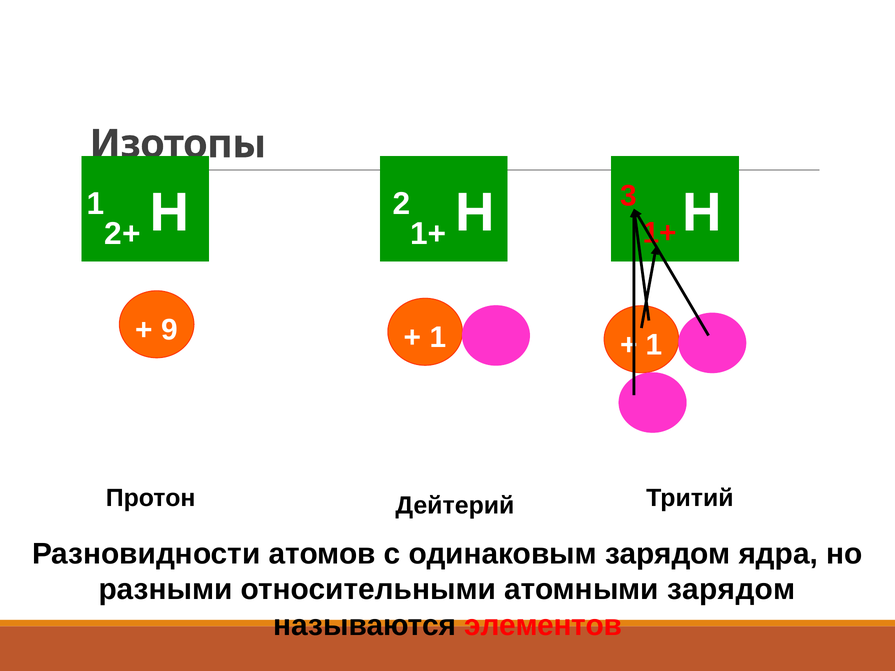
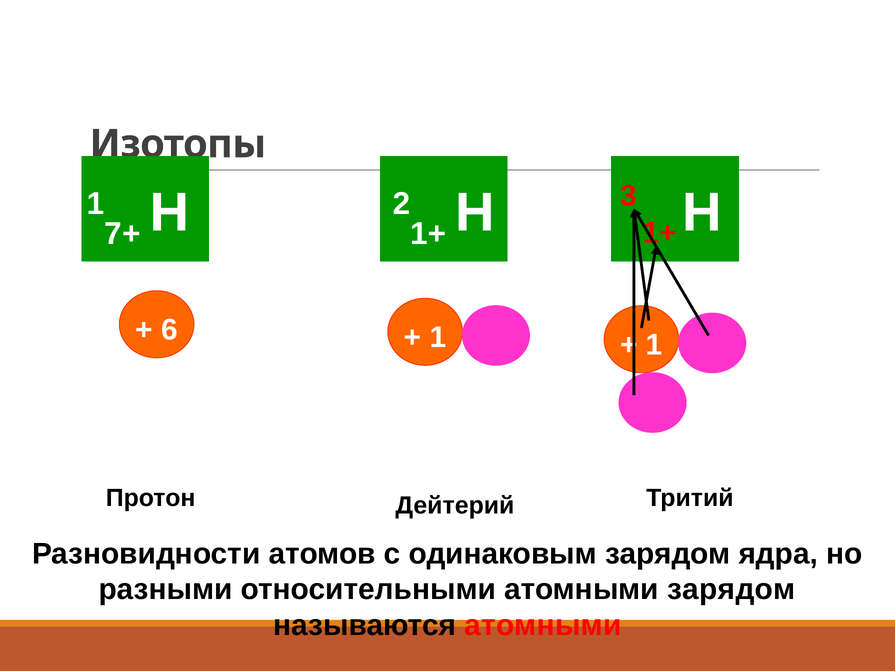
2+: 2+ -> 7+
9: 9 -> 6
называются элементов: элементов -> атомными
